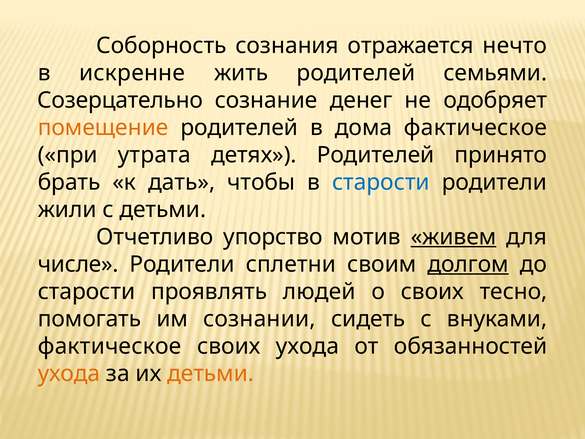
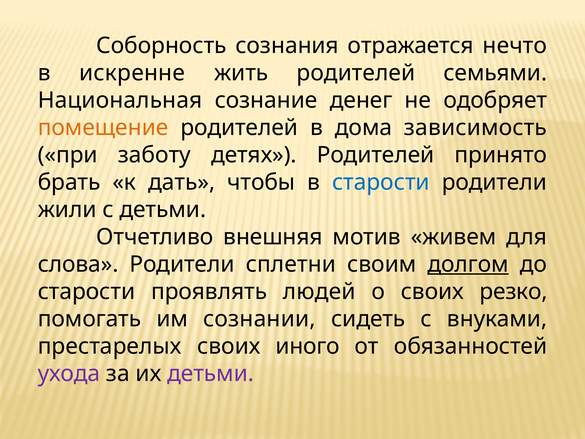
Созерцательно: Созерцательно -> Национальная
дома фактическое: фактическое -> зависимость
утрата: утрата -> заботу
упорство: упорство -> внешняя
живем underline: present -> none
числе: числе -> слова
тесно: тесно -> резко
фактическое at (110, 346): фактическое -> престарелых
своих ухода: ухода -> иного
ухода at (69, 373) colour: orange -> purple
детьми at (211, 373) colour: orange -> purple
